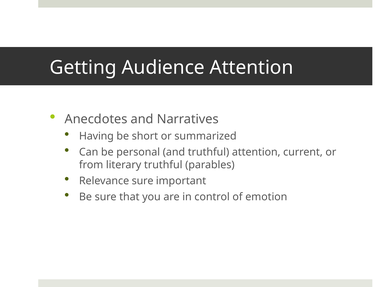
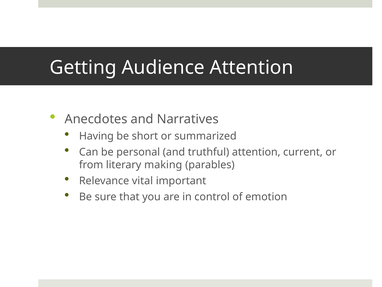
literary truthful: truthful -> making
Relevance sure: sure -> vital
